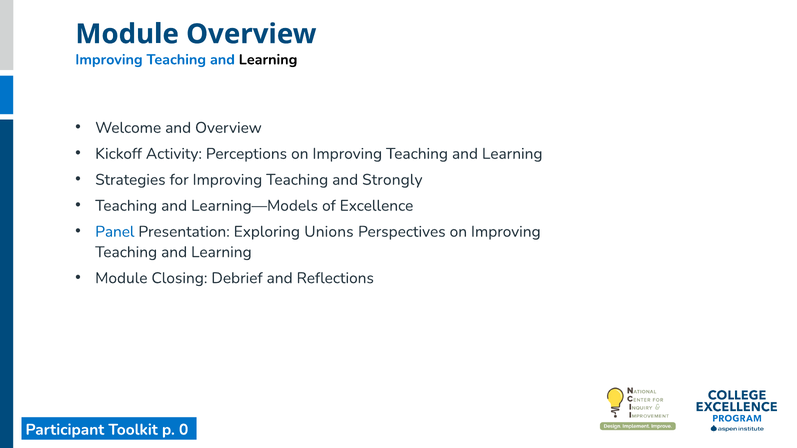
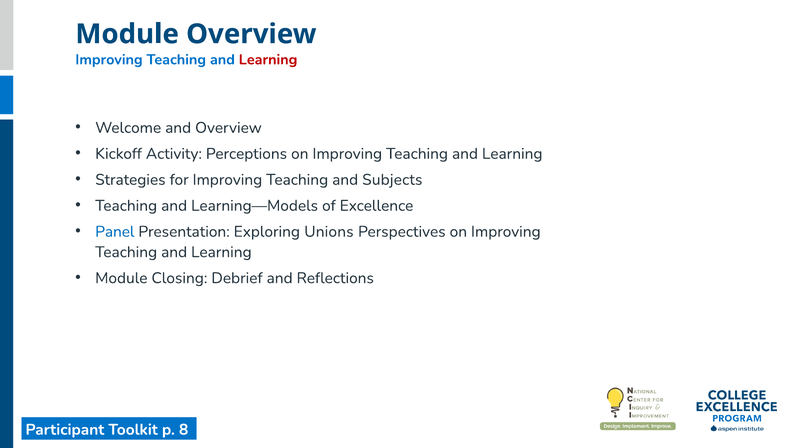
Learning at (268, 60) colour: black -> red
Strongly: Strongly -> Subjects
0: 0 -> 8
